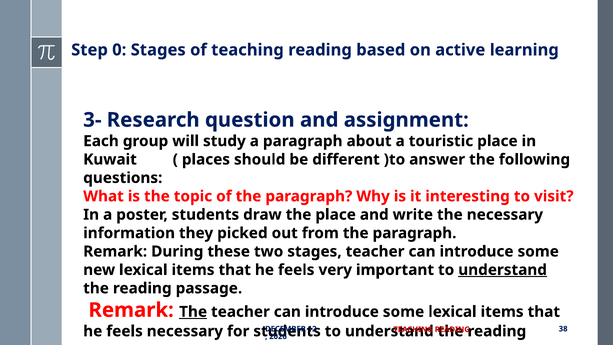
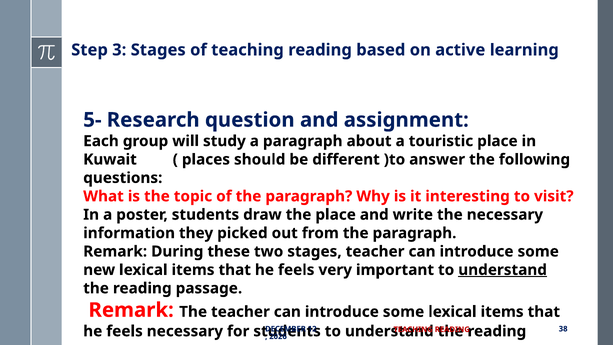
0: 0 -> 3
3-: 3- -> 5-
The at (193, 312) underline: present -> none
